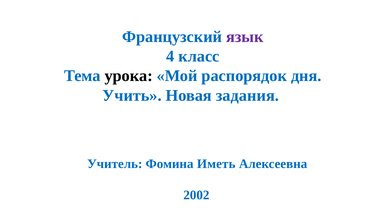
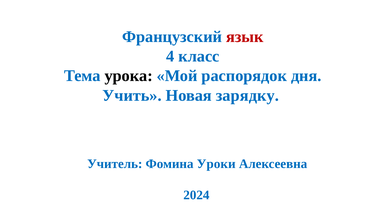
язык colour: purple -> red
задания: задания -> зарядку
Иметь: Иметь -> Уроки
2002: 2002 -> 2024
